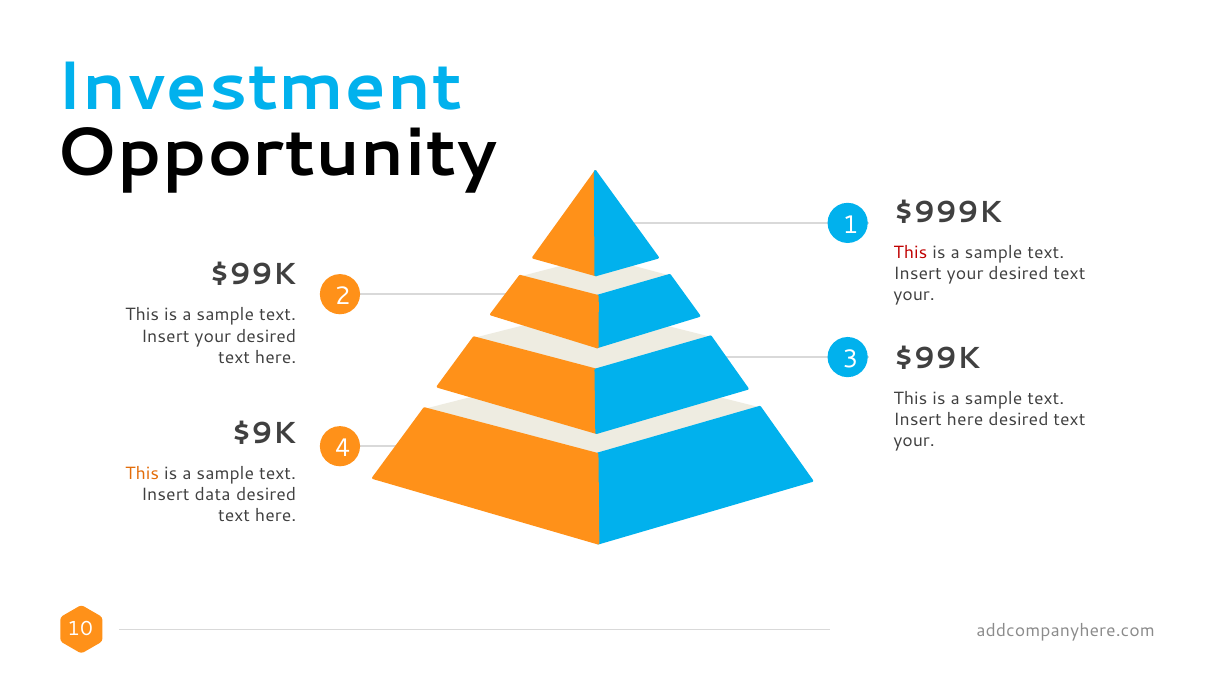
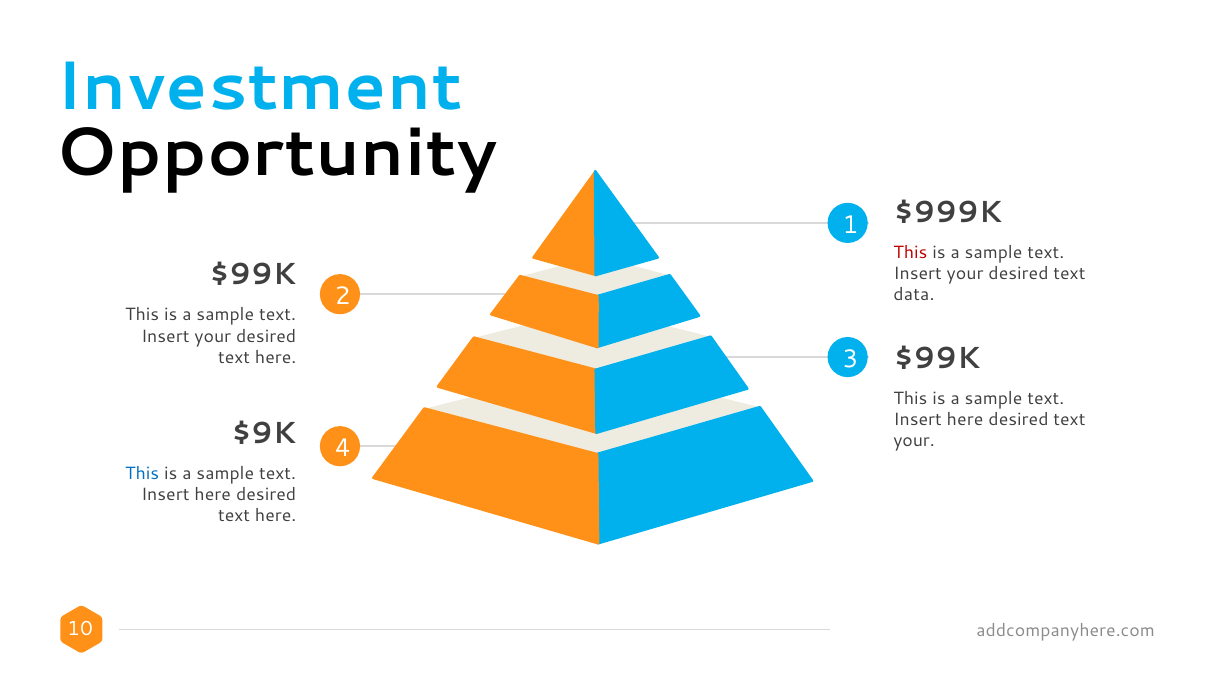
your at (914, 295): your -> data
This at (142, 474) colour: orange -> blue
data at (213, 495): data -> here
